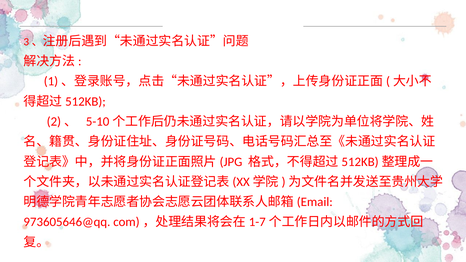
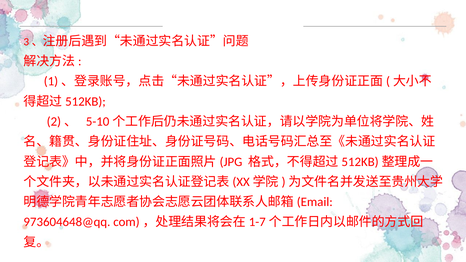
973605646@qq: 973605646@qq -> 973604648@qq
